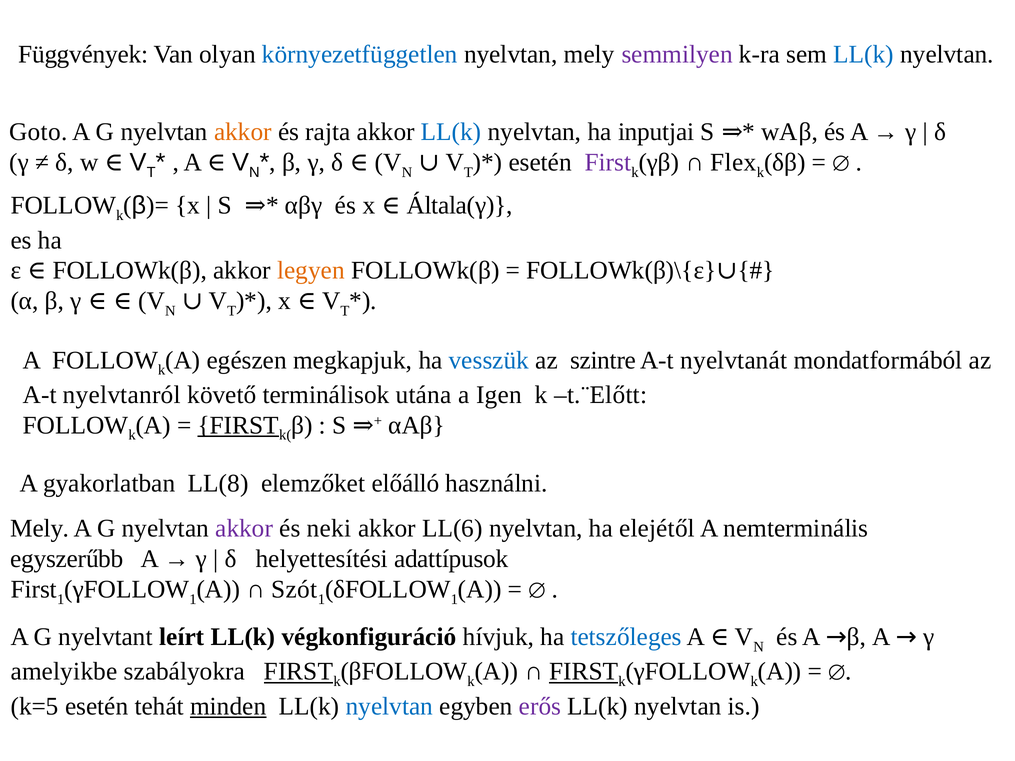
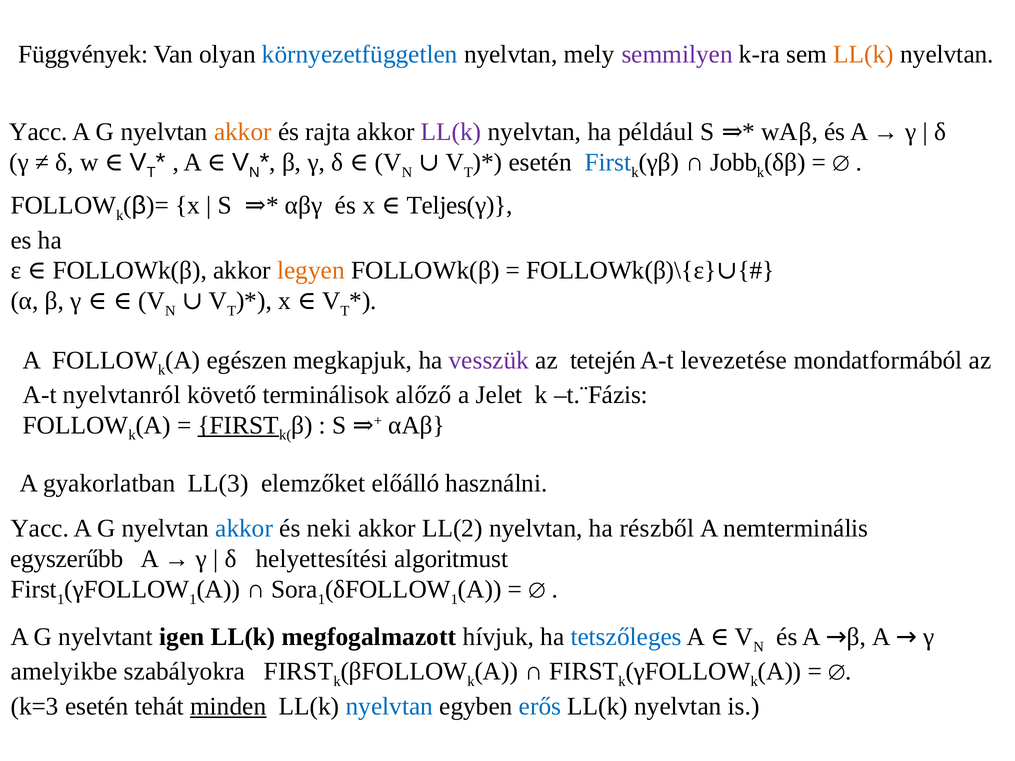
LL(k at (864, 55) colour: blue -> orange
Goto at (38, 132): Goto -> Yacc
LL(k at (451, 132) colour: blue -> purple
inputjai: inputjai -> például
First at (608, 162) colour: purple -> blue
Flex: Flex -> Jobb
Általa(γ: Általa(γ -> Teljes(γ
vesszük colour: blue -> purple
szintre: szintre -> tetején
nyelvtanát: nyelvtanát -> levezetése
utána: utána -> alőző
Igen: Igen -> Jelet
t.¨Előtt: t.¨Előtt -> t.¨Fázis
LL(8: LL(8 -> LL(3
Mely at (40, 529): Mely -> Yacc
akkor at (244, 529) colour: purple -> blue
LL(6: LL(6 -> LL(2
elejétől: elejétől -> részből
adattípusok: adattípusok -> algoritmust
Szót: Szót -> Sora
leírt: leírt -> igen
végkonfiguráció: végkonfiguráció -> megfogalmazott
FIRST at (298, 672) underline: present -> none
FIRST at (584, 672) underline: present -> none
k=5: k=5 -> k=3
erős colour: purple -> blue
